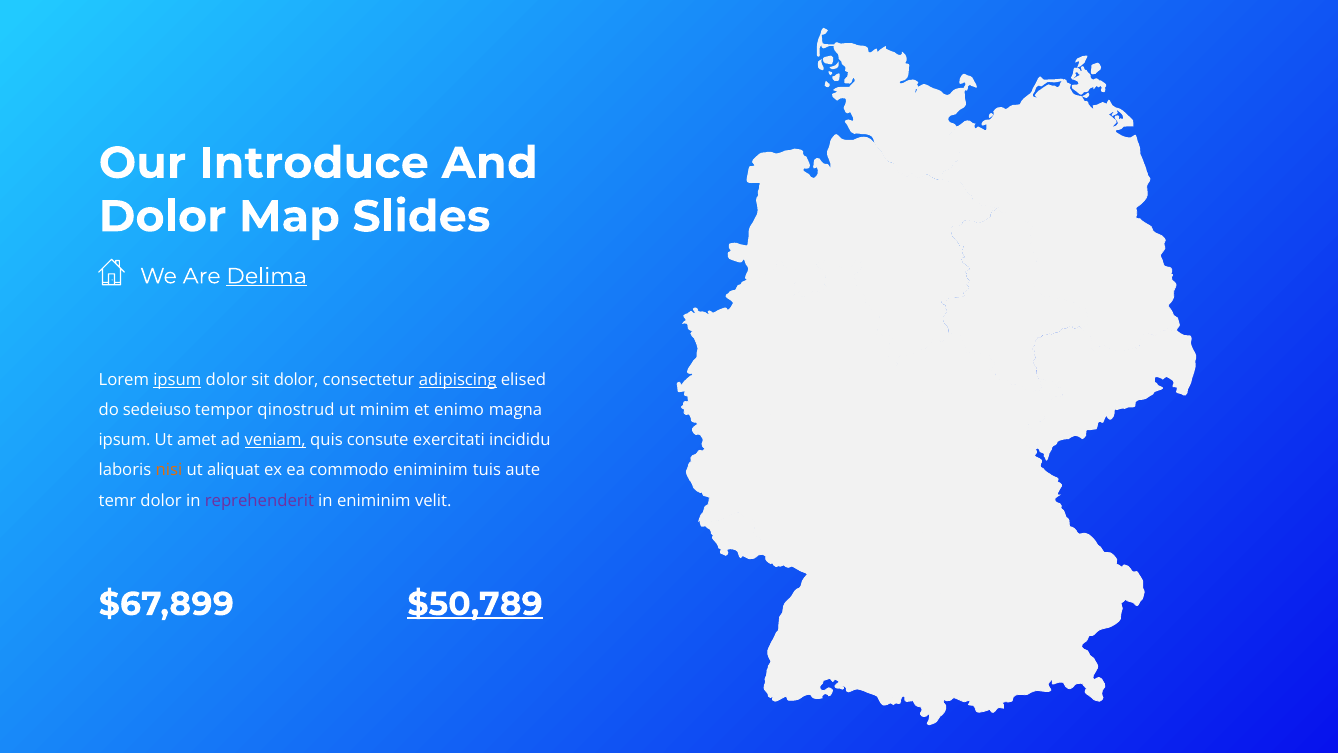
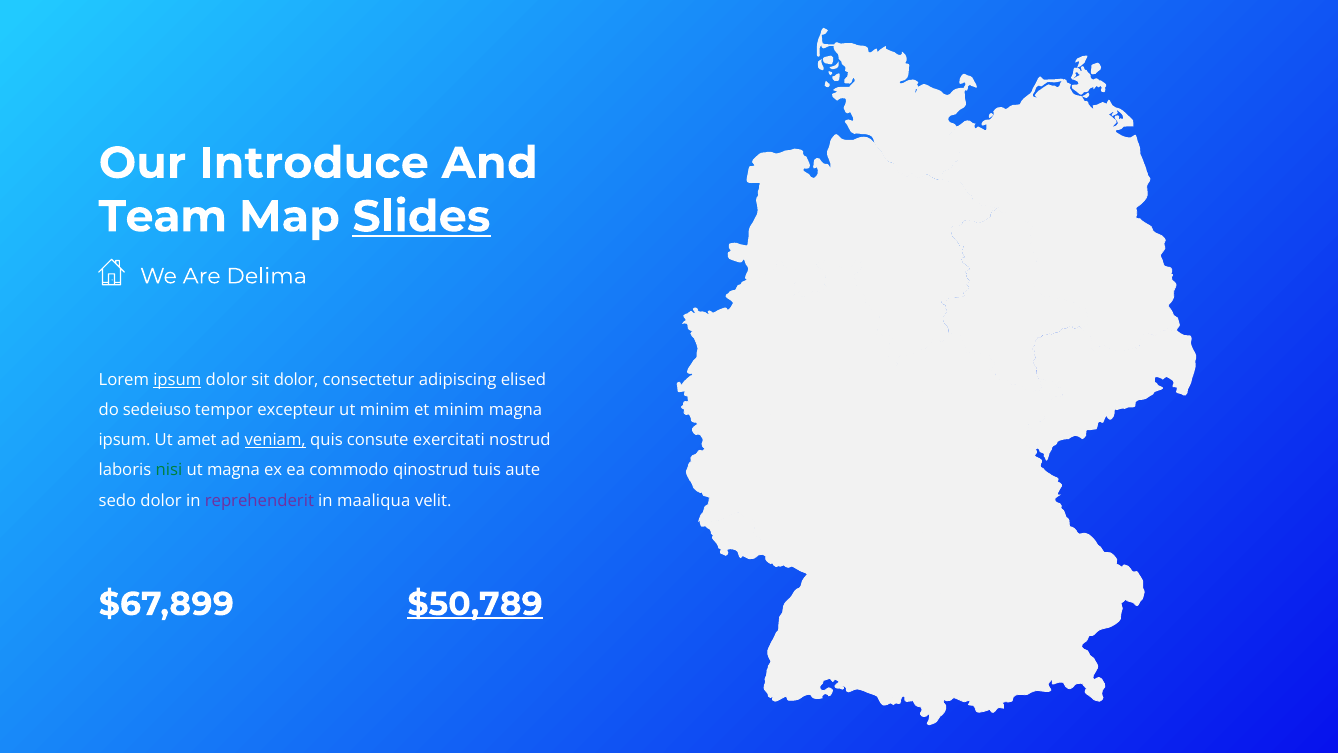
Dolor at (163, 217): Dolor -> Team
Slides underline: none -> present
Delima underline: present -> none
adipiscing underline: present -> none
qinostrud: qinostrud -> excepteur
et enimo: enimo -> minim
incididu: incididu -> nostrud
nisi colour: orange -> green
ut aliquat: aliquat -> magna
commodo eniminim: eniminim -> qinostrud
temr: temr -> sedo
in eniminim: eniminim -> maaliqua
